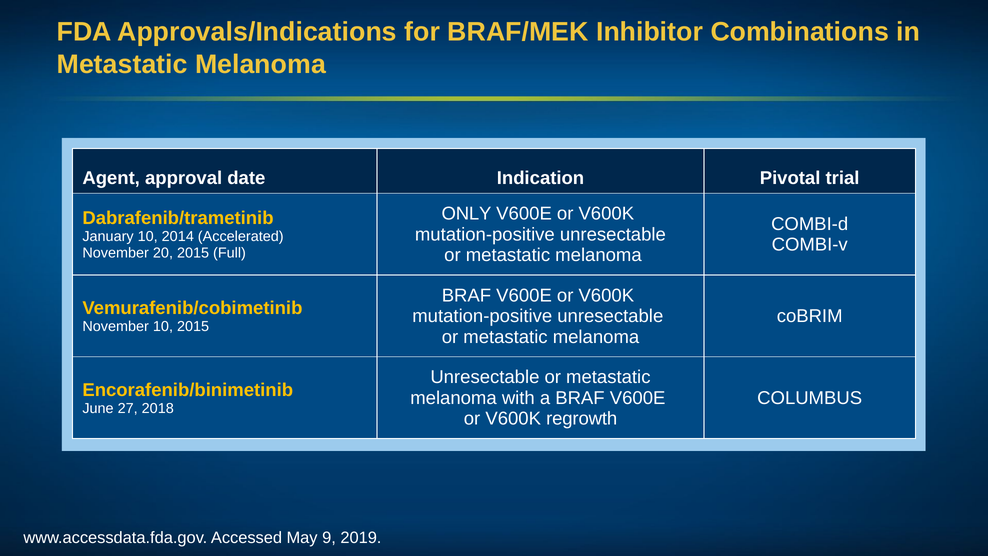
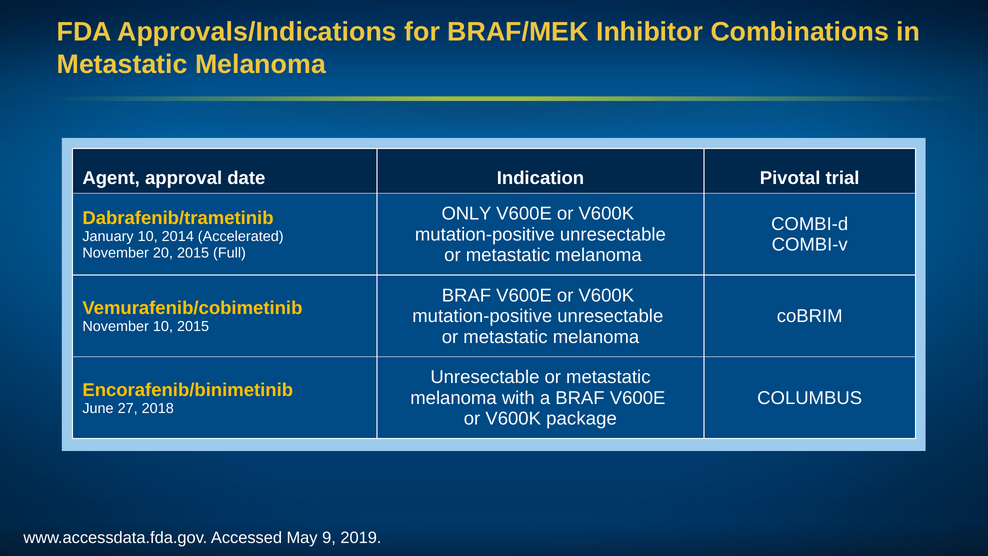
regrowth: regrowth -> package
